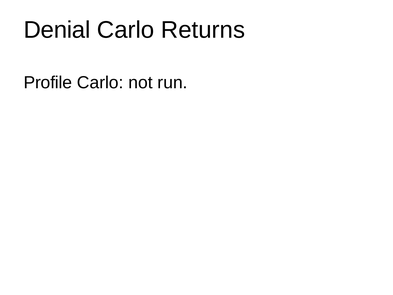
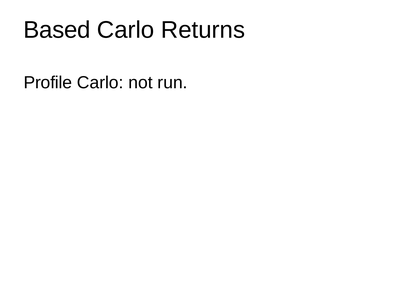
Denial: Denial -> Based
